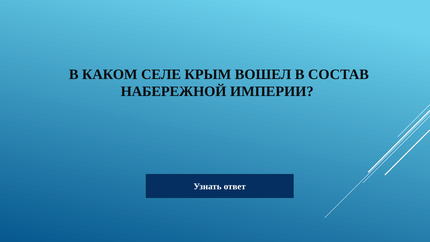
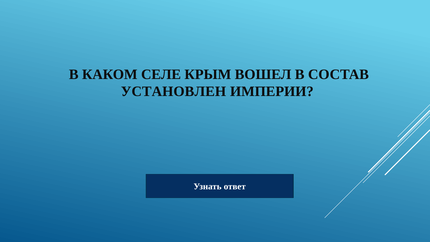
НАБЕРЕЖНОЙ: НАБЕРЕЖНОЙ -> УСТАНОВЛЕН
